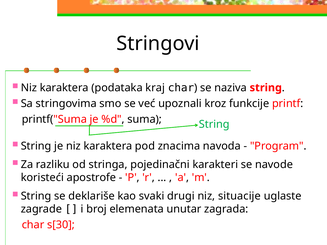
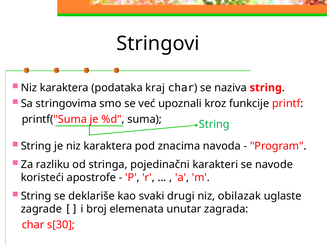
situacije: situacije -> obilazak
